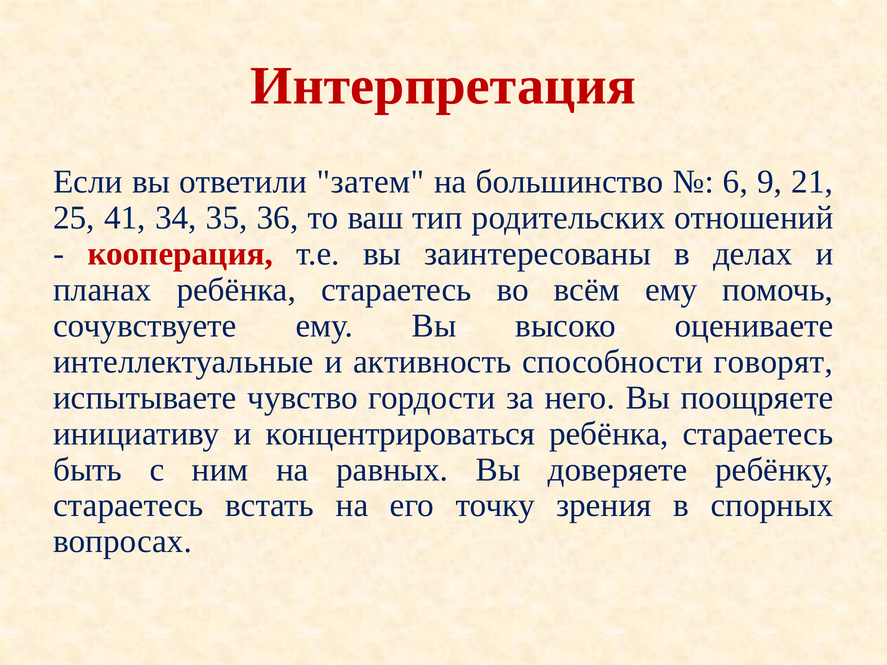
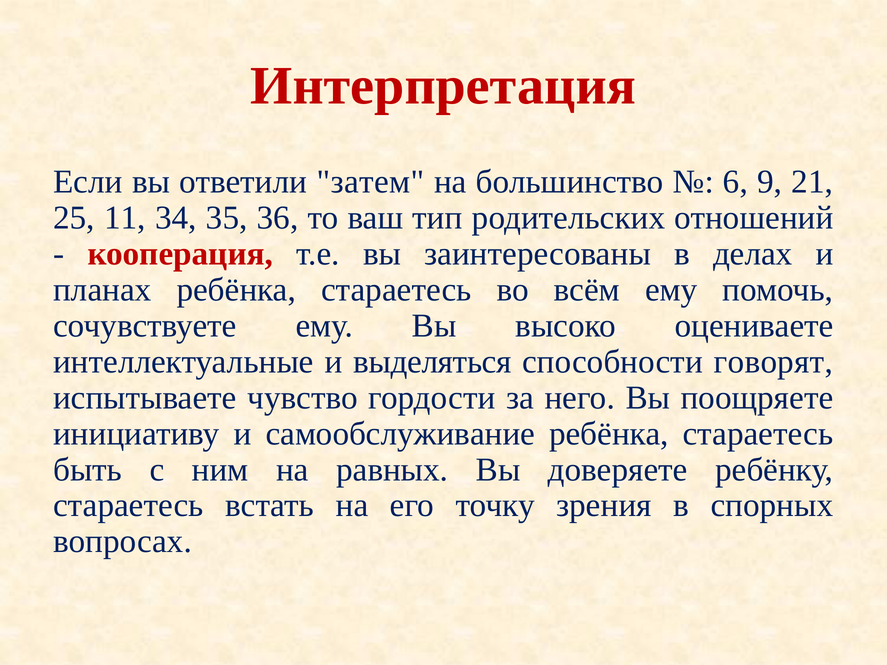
41: 41 -> 11
активность: активность -> выделяться
концентрироваться: концентрироваться -> самообслуживание
